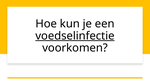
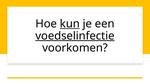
kun underline: none -> present
